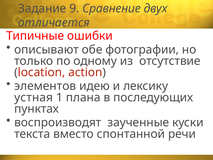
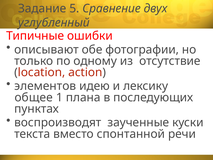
9: 9 -> 5
отличается: отличается -> углубленный
устная: устная -> общее
